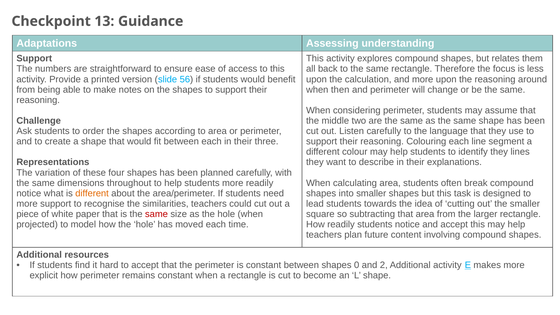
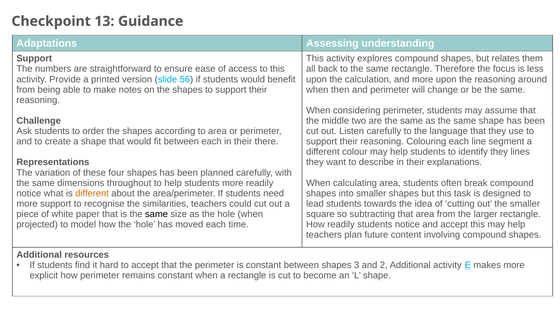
three: three -> there
same at (156, 214) colour: red -> black
0: 0 -> 3
